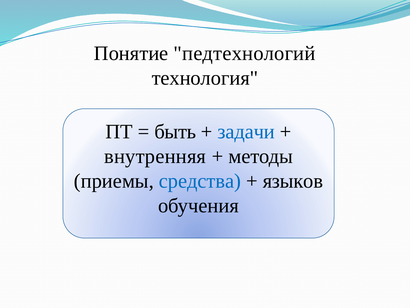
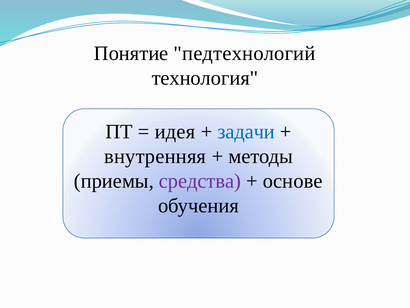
быть: быть -> идея
средства colour: blue -> purple
языков: языков -> основе
